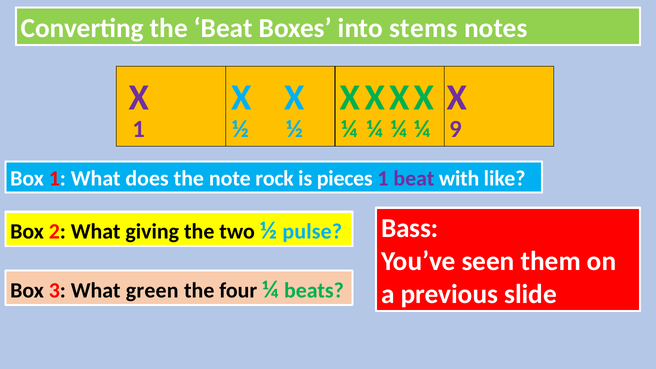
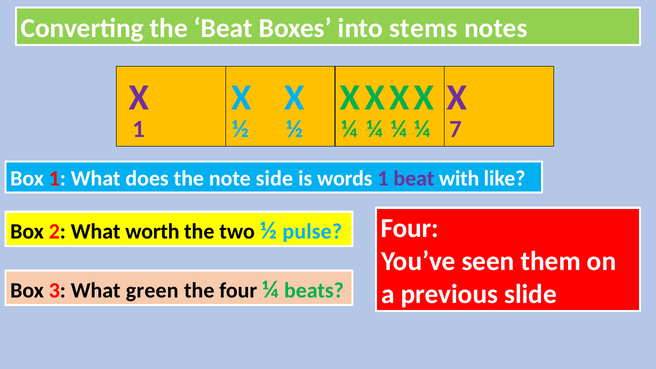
9: 9 -> 7
rock: rock -> side
pieces: pieces -> words
Bass at (410, 228): Bass -> Four
giving: giving -> worth
